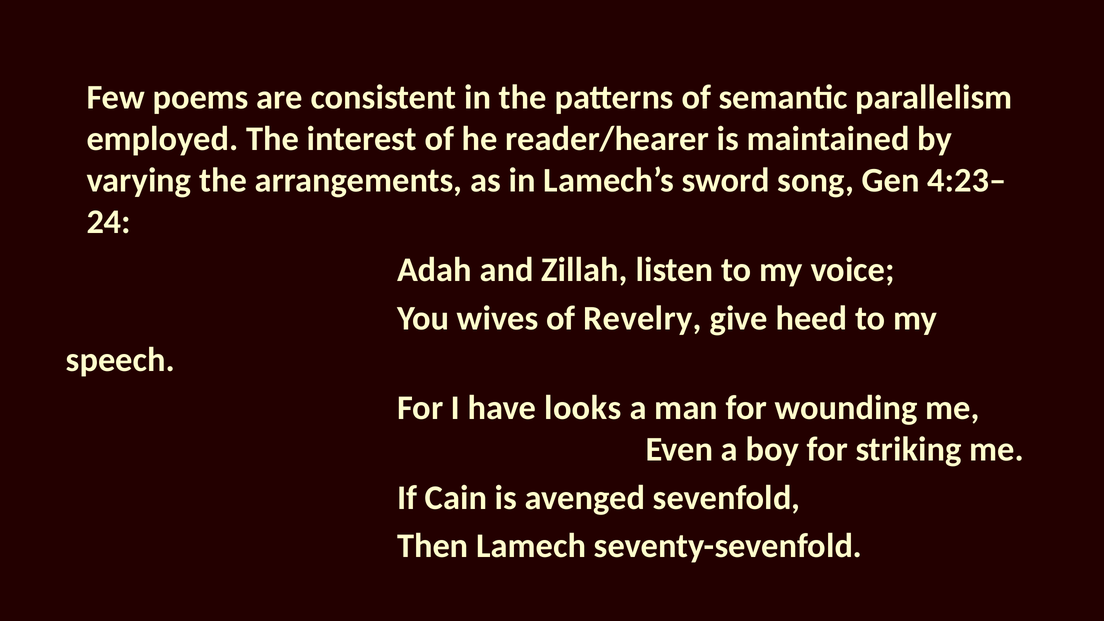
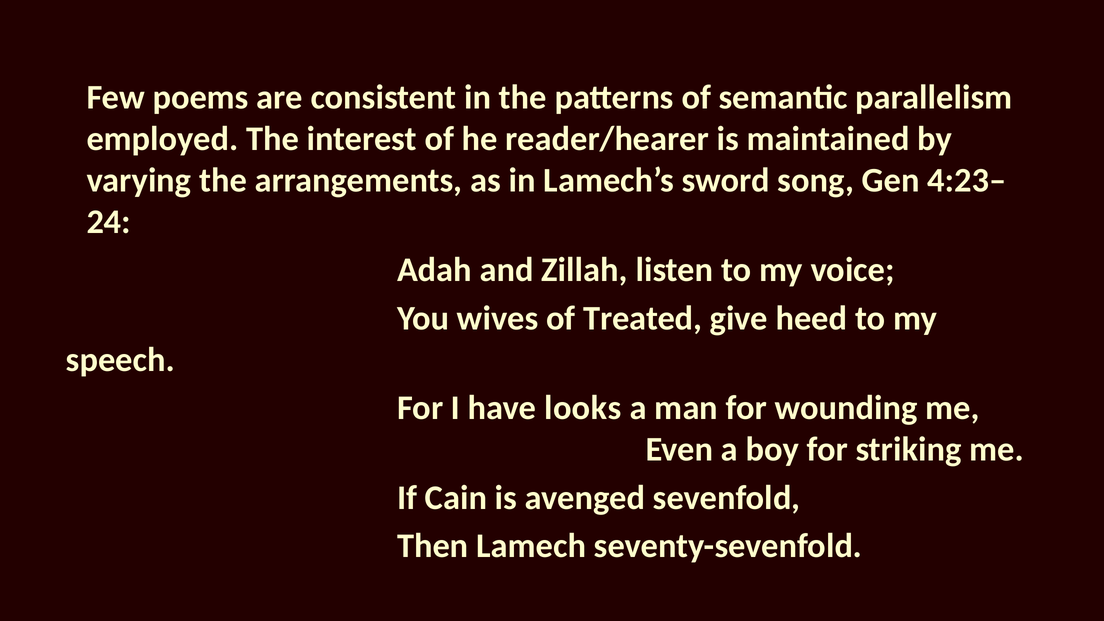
Revelry: Revelry -> Treated
